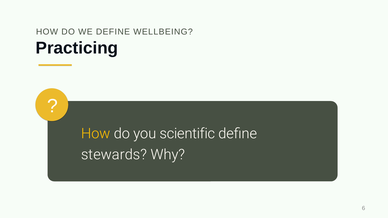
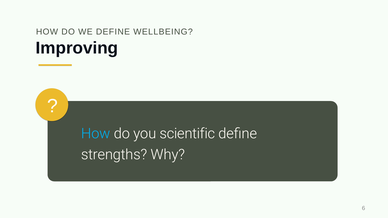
Practicing: Practicing -> Improving
How at (96, 134) colour: yellow -> light blue
stewards: stewards -> strengths
